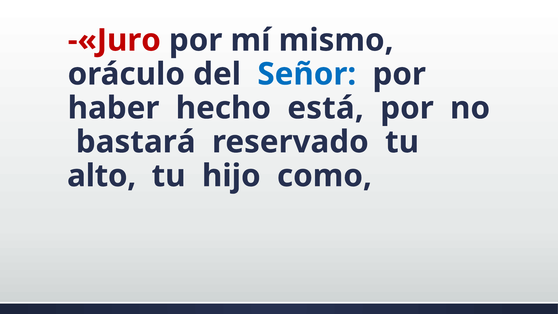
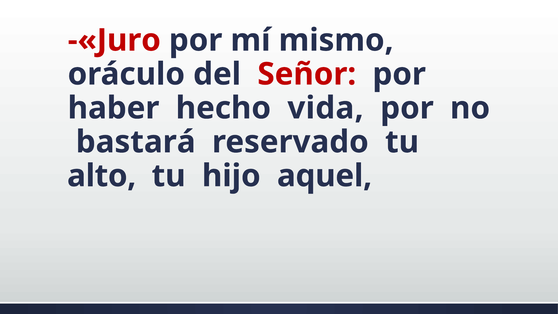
Señor colour: blue -> red
está: está -> vida
como: como -> aquel
